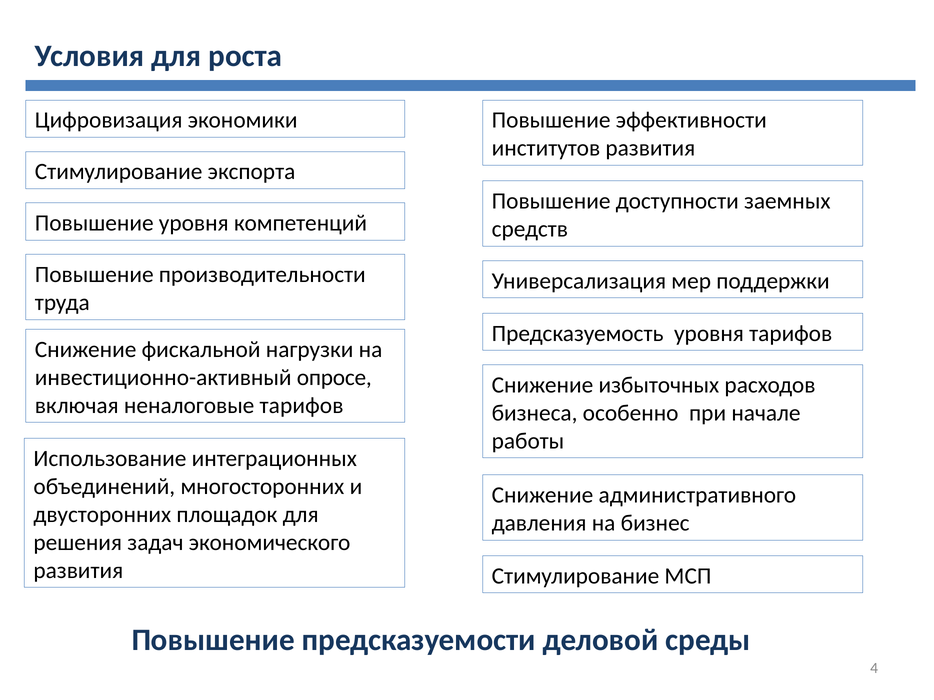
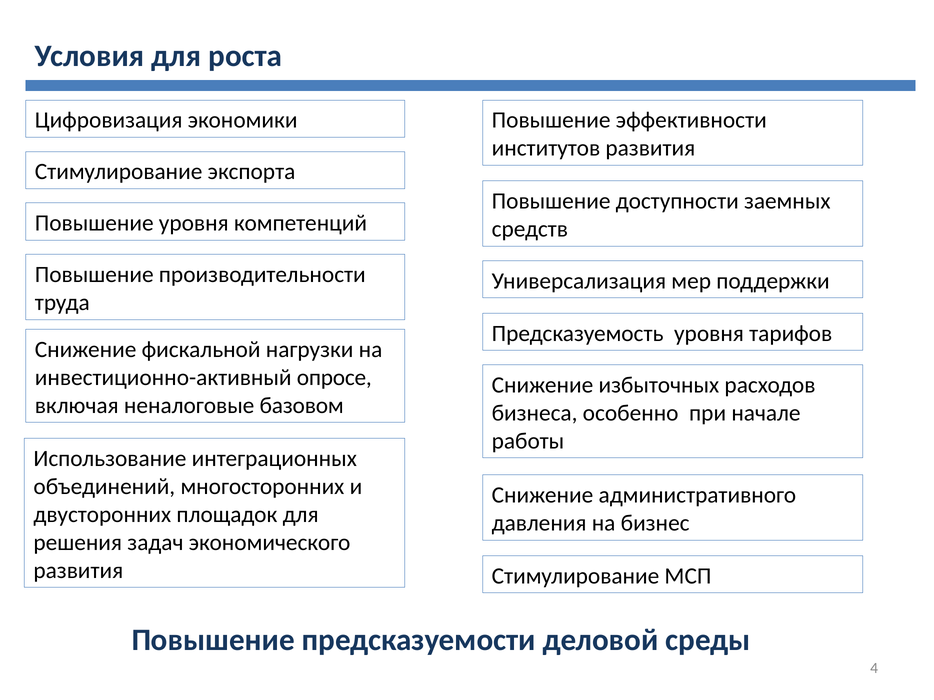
неналоговые тарифов: тарифов -> базовом
